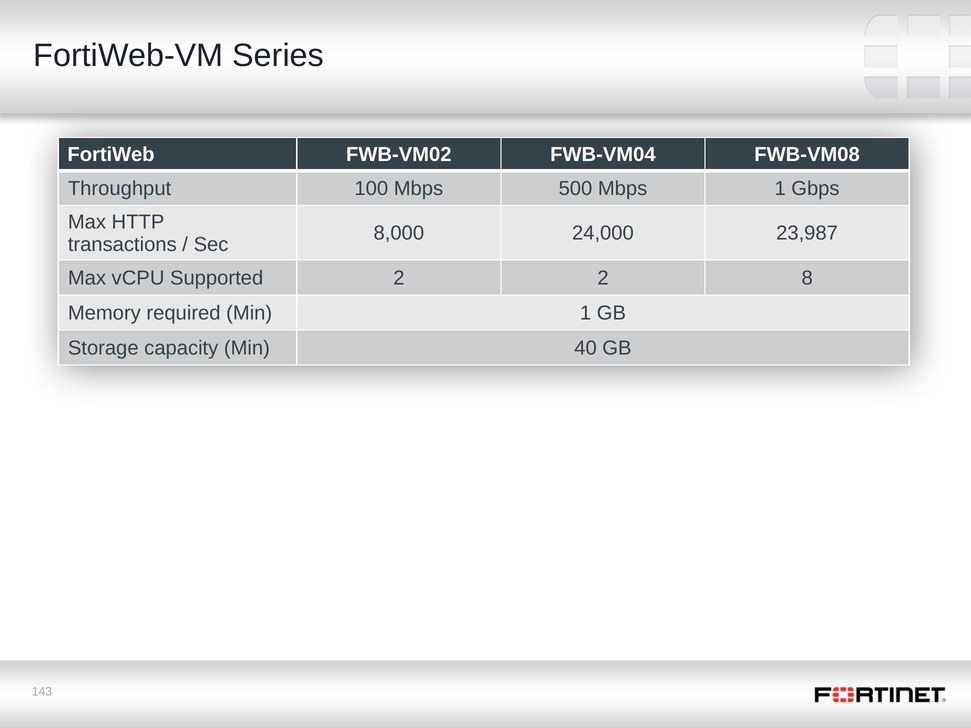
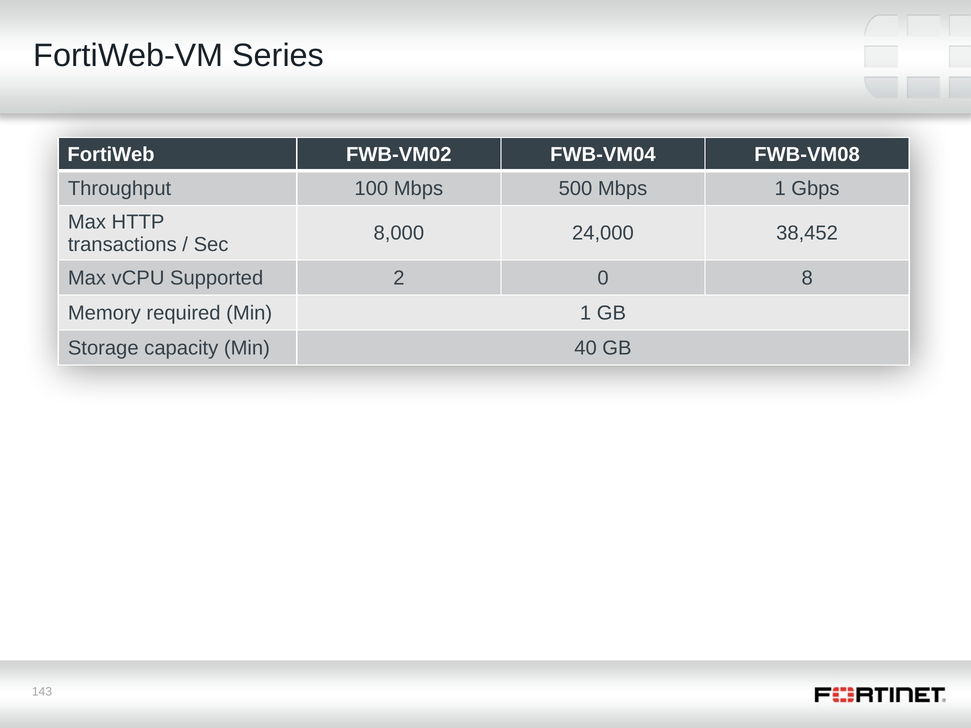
23,987: 23,987 -> 38,452
2 2: 2 -> 0
